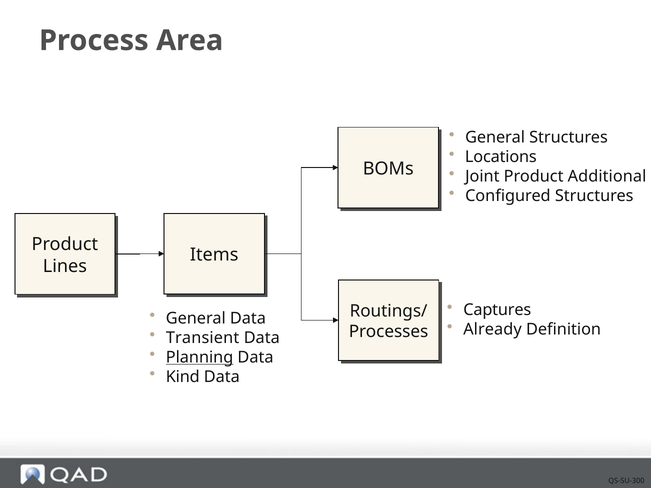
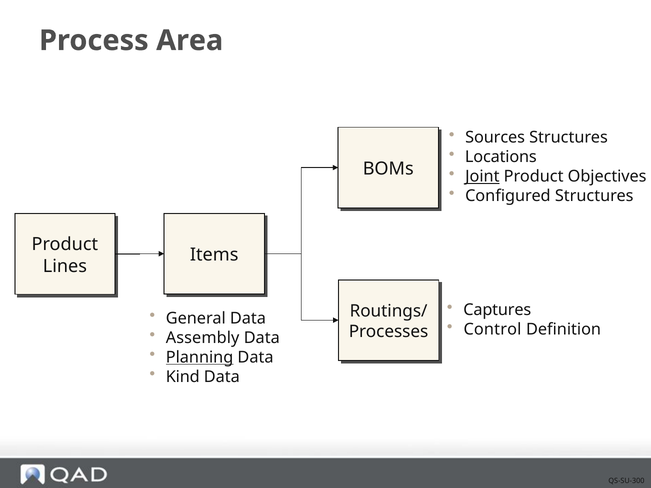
General at (495, 138): General -> Sources
Joint underline: none -> present
Additional: Additional -> Objectives
Already: Already -> Control
Transient: Transient -> Assembly
